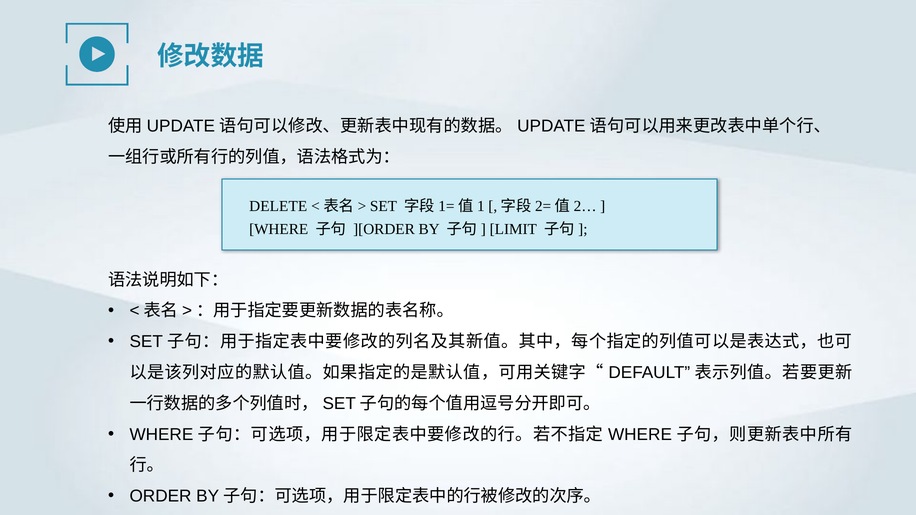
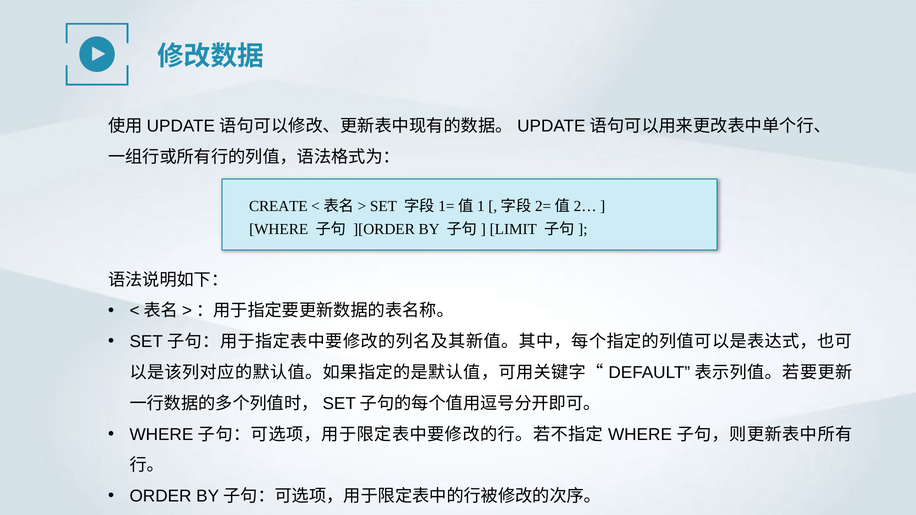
DELETE: DELETE -> CREATE
